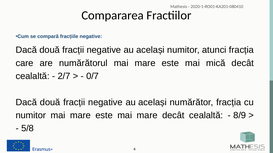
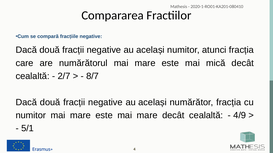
0/7: 0/7 -> 8/7
8/9: 8/9 -> 4/9
5/8: 5/8 -> 5/1
